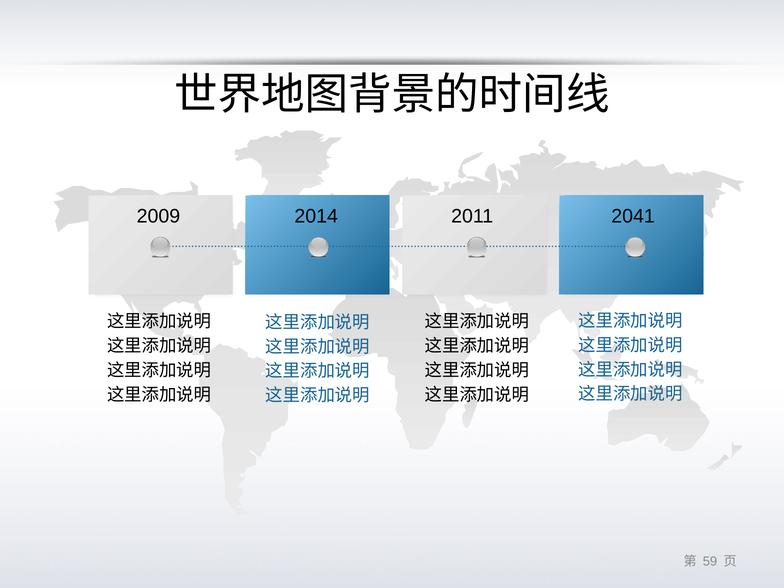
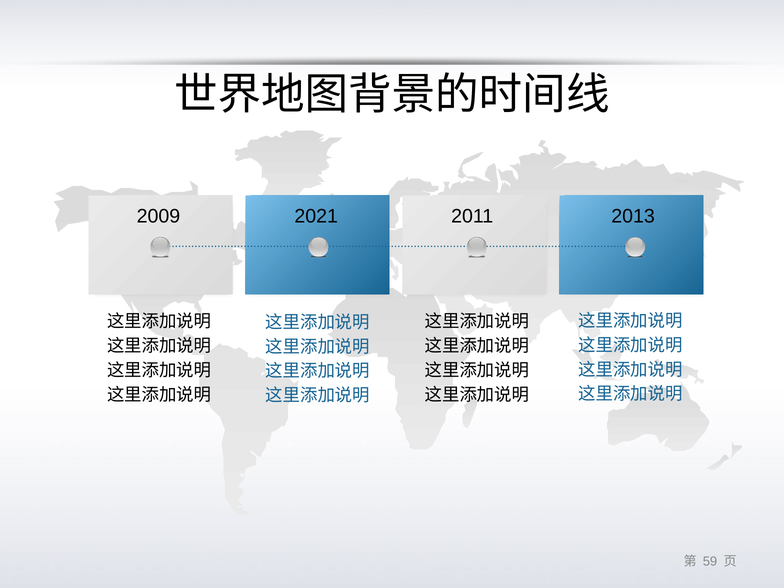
2014: 2014 -> 2021
2041: 2041 -> 2013
